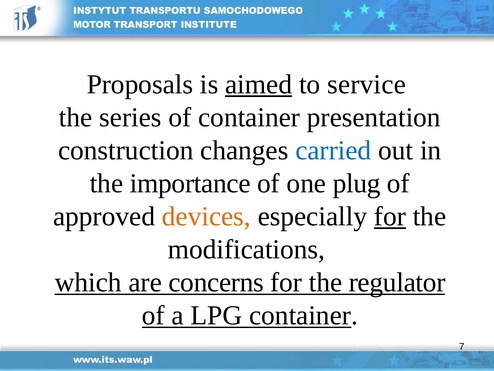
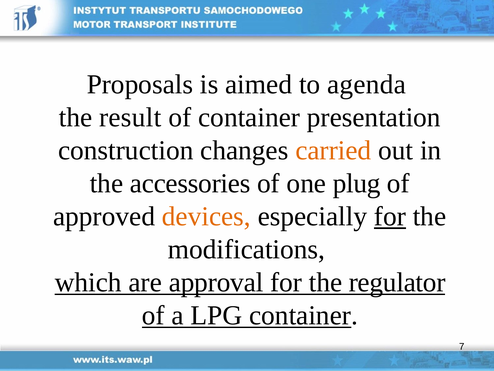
aimed underline: present -> none
service: service -> agenda
series: series -> result
carried colour: blue -> orange
importance: importance -> accessories
concerns: concerns -> approval
